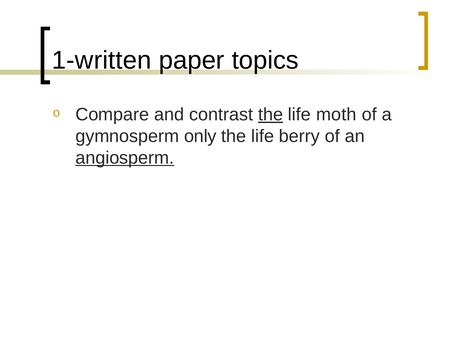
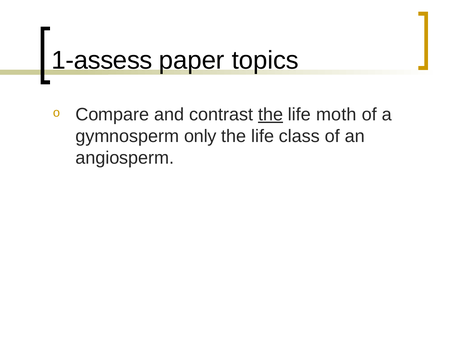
1-written: 1-written -> 1-assess
berry: berry -> class
angiosperm underline: present -> none
